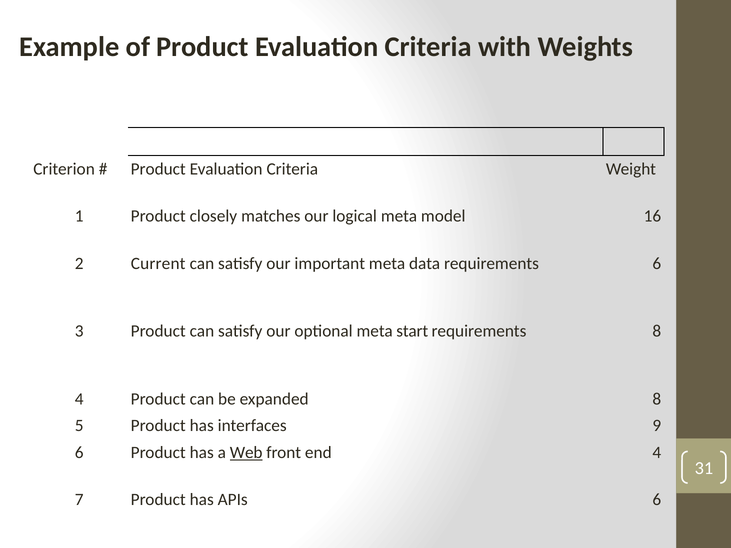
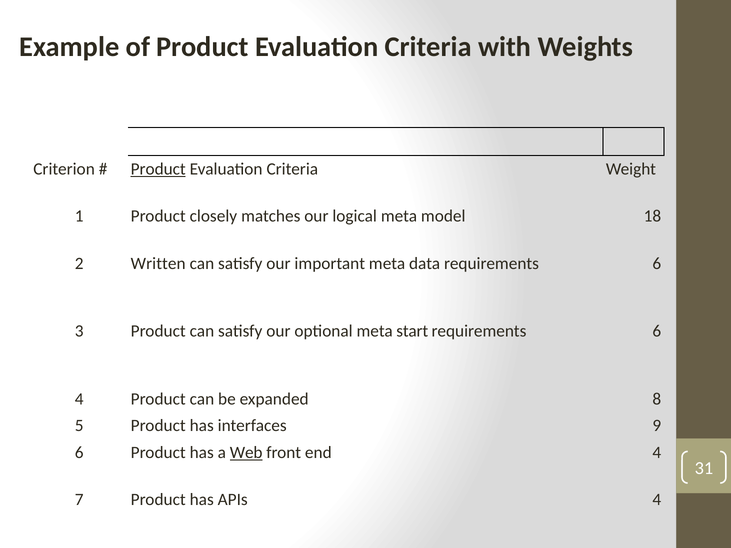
Product at (158, 169) underline: none -> present
16: 16 -> 18
Current: Current -> Written
8 at (657, 331): 8 -> 6
APIs 6: 6 -> 4
